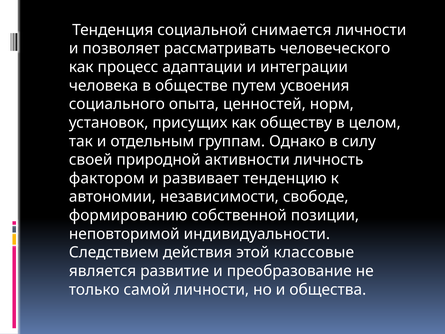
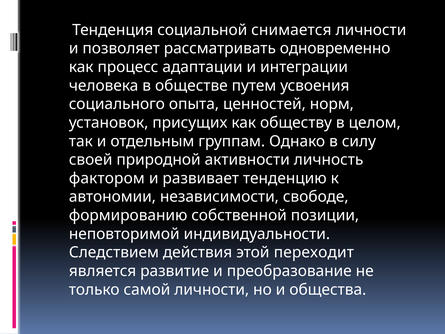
человеческого: человеческого -> одновременно
классовые: классовые -> переходит
